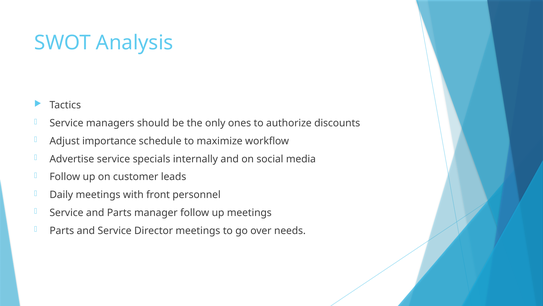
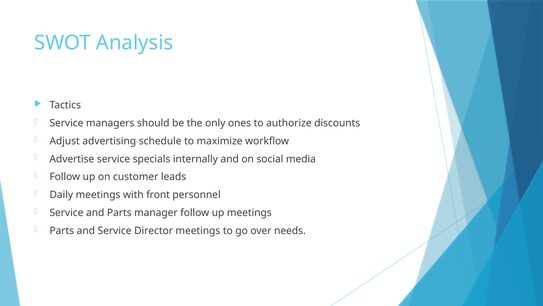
importance: importance -> advertising
